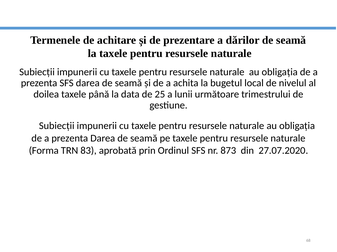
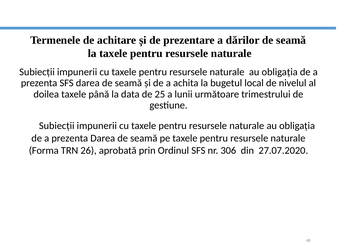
83: 83 -> 26
873: 873 -> 306
